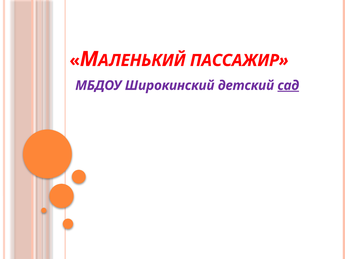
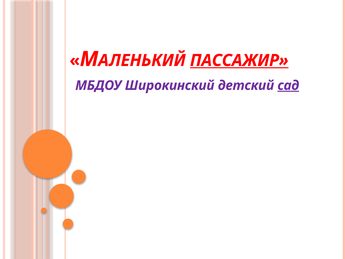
ПАССАЖИР underline: none -> present
